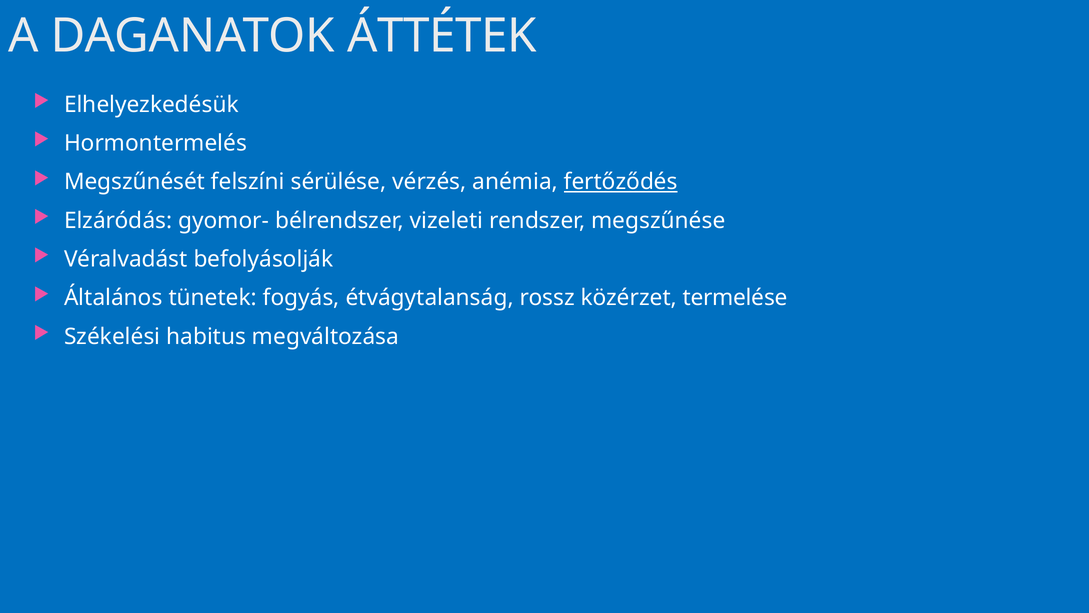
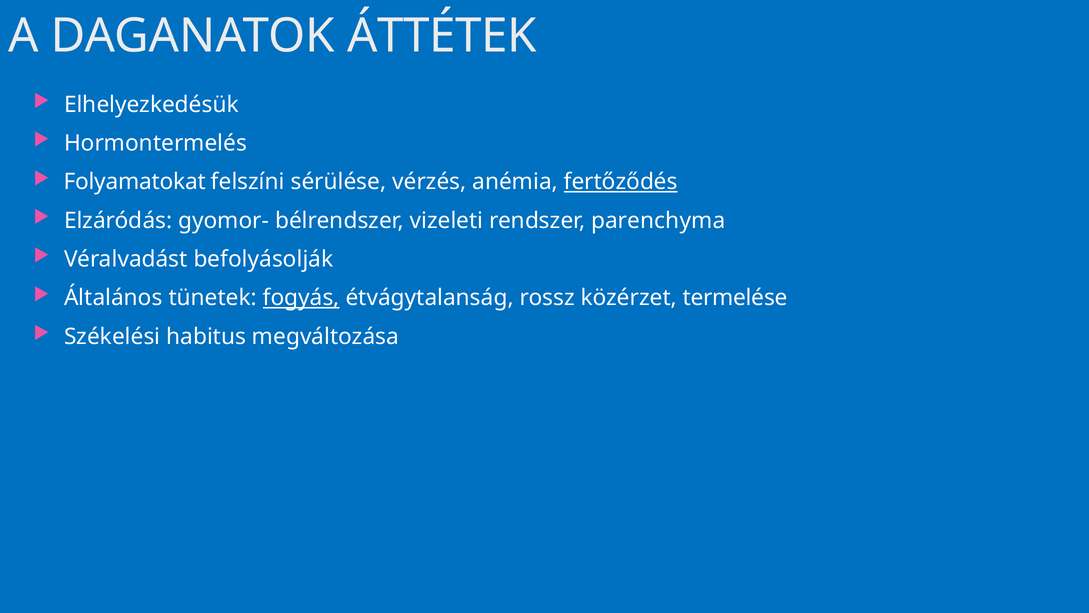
Megszűnését: Megszűnését -> Folyamatokat
megszűnése: megszűnése -> parenchyma
fogyás underline: none -> present
